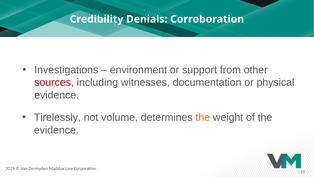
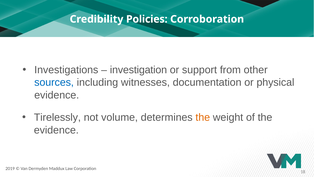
Denials: Denials -> Policies
environment: environment -> investigation
sources colour: red -> blue
